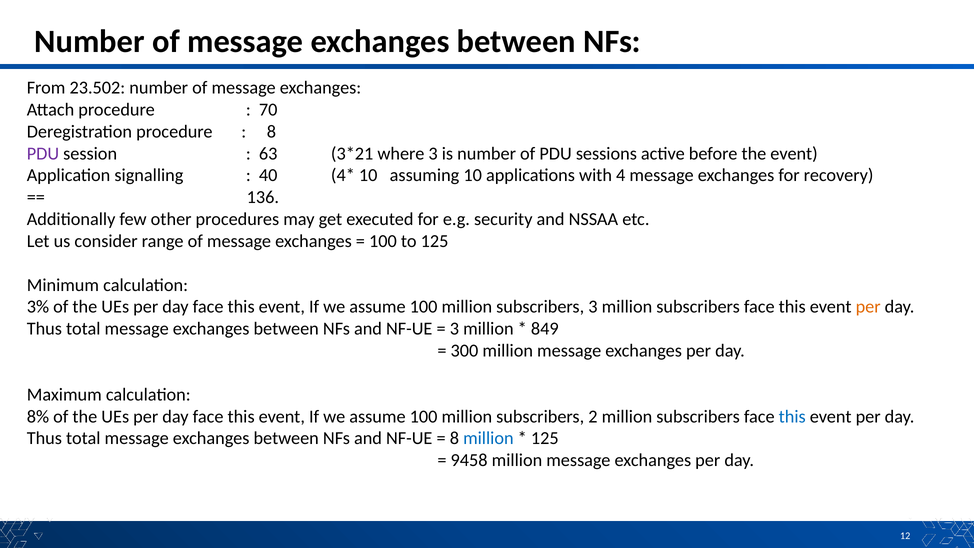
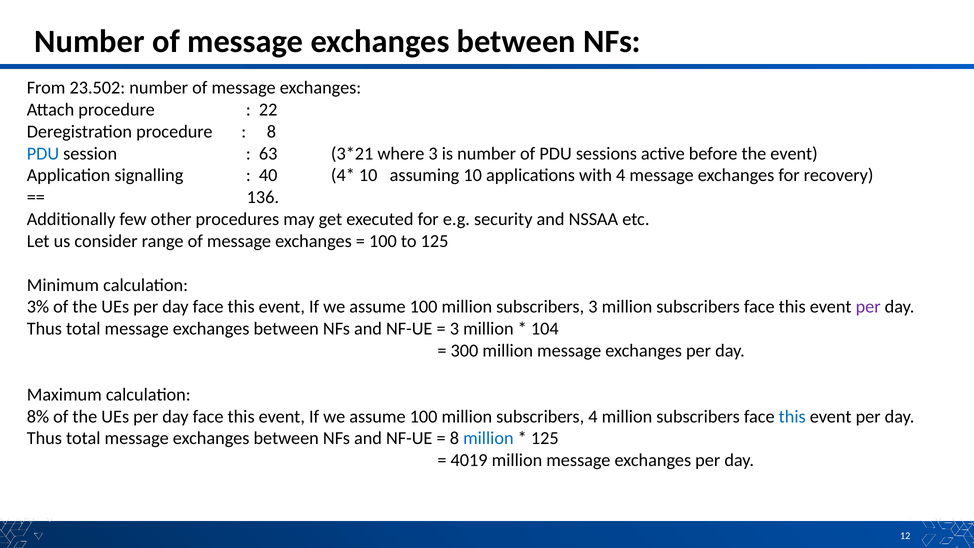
70: 70 -> 22
PDU at (43, 153) colour: purple -> blue
per at (868, 307) colour: orange -> purple
849: 849 -> 104
subscribers 2: 2 -> 4
9458: 9458 -> 4019
